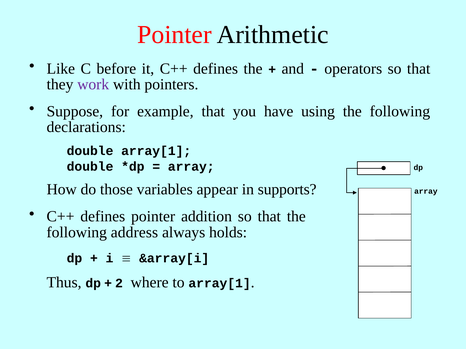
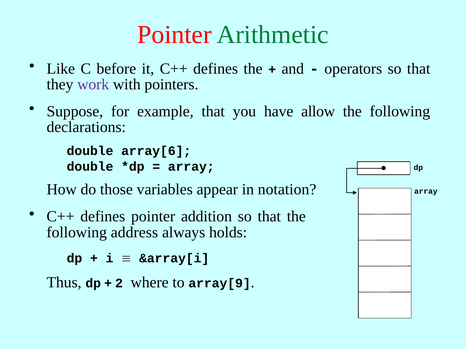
Arithmetic colour: black -> green
using: using -> allow
double array[1: array[1 -> array[6
supports: supports -> notation
to array[1: array[1 -> array[9
